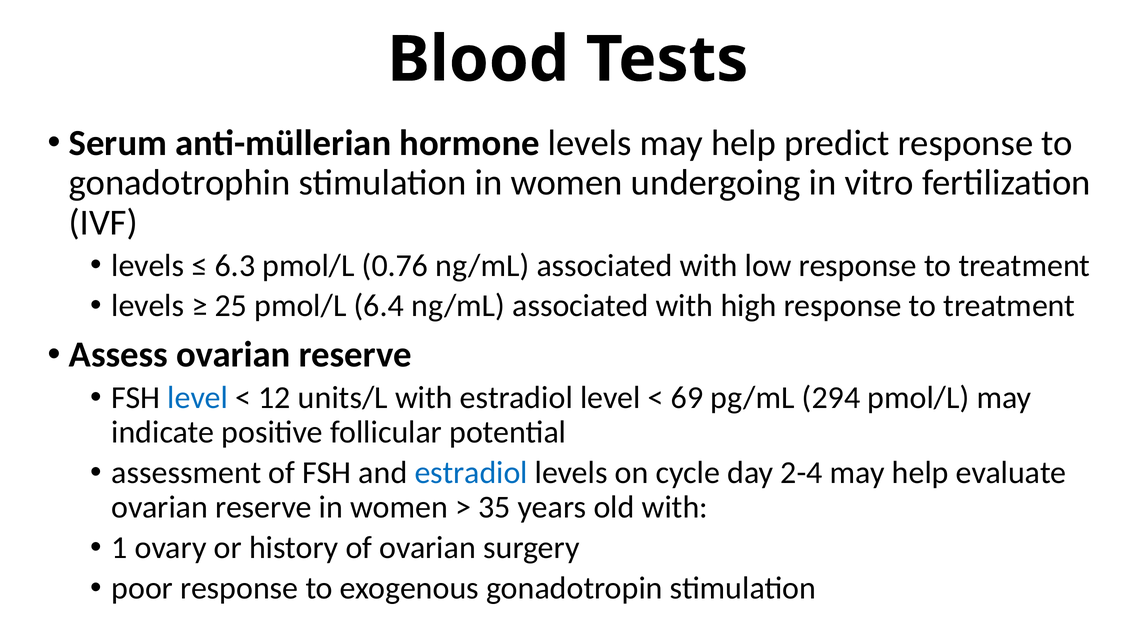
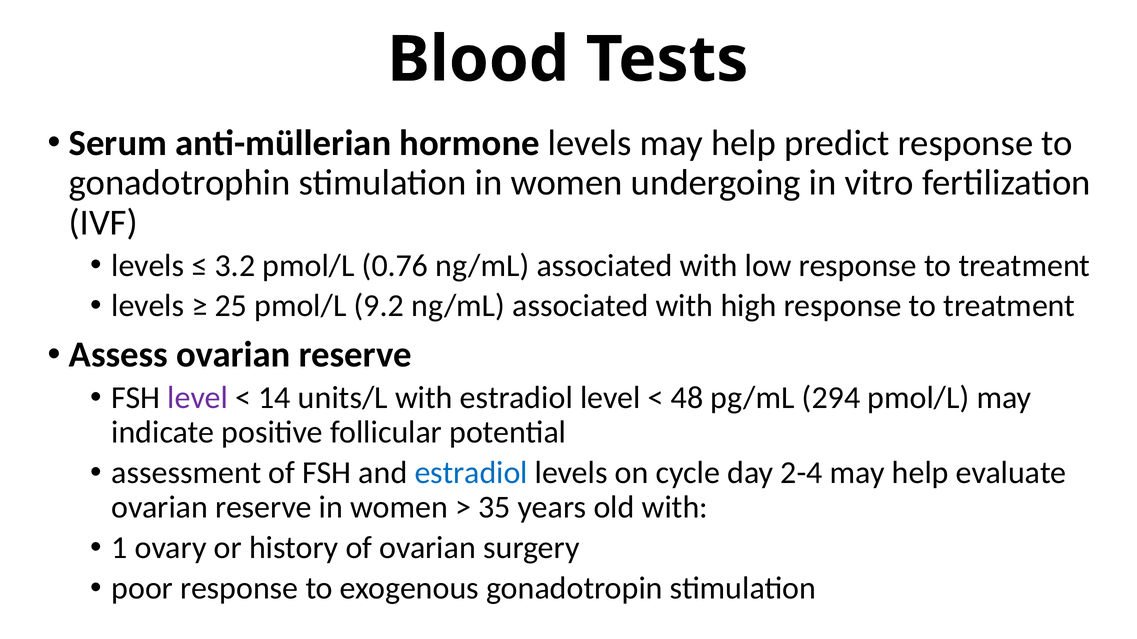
6.3: 6.3 -> 3.2
6.4: 6.4 -> 9.2
level at (198, 398) colour: blue -> purple
12: 12 -> 14
69: 69 -> 48
